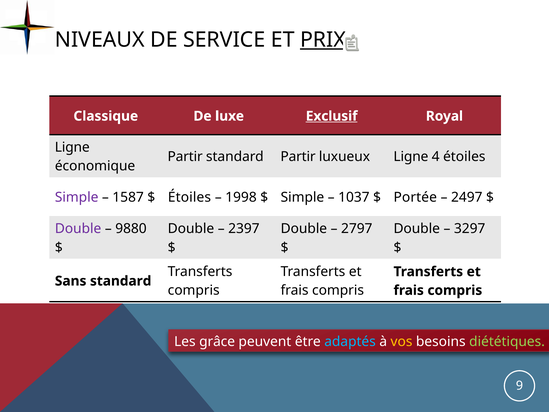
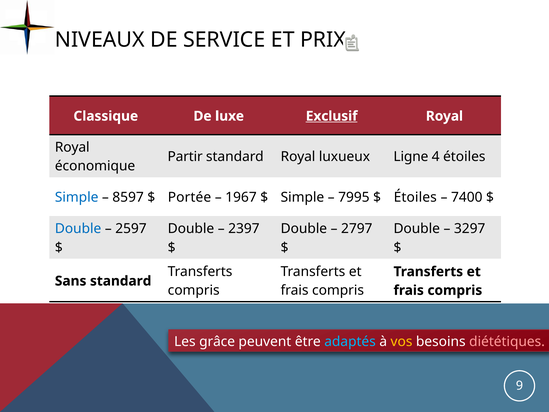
PRIX underline: present -> none
Ligne at (72, 147): Ligne -> Royal
standard Partir: Partir -> Royal
Simple at (77, 197) colour: purple -> blue
1587: 1587 -> 8597
Étoiles at (189, 197): Étoiles -> Portée
1998: 1998 -> 1967
1037: 1037 -> 7995
Portée at (415, 197): Portée -> Étoiles
2497: 2497 -> 7400
Double at (78, 229) colour: purple -> blue
9880: 9880 -> 2597
diététiques colour: light green -> pink
